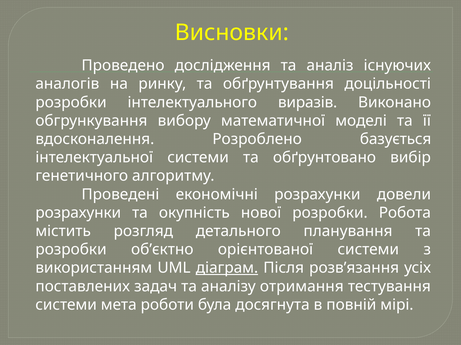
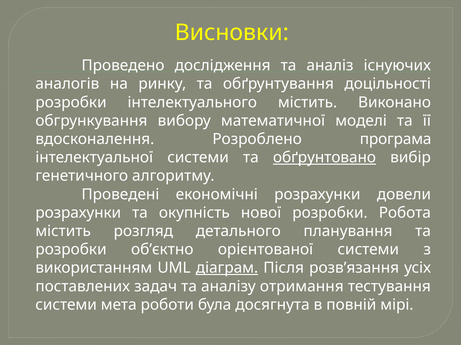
інтелектуального виразів: виразів -> містить
базується: базується -> програма
обґрунтовано underline: none -> present
